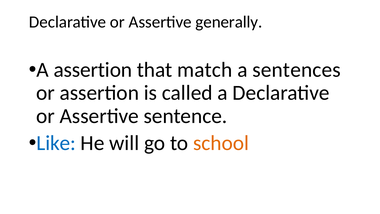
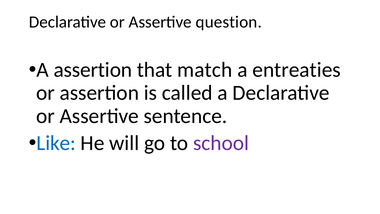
generally: generally -> question
sentences: sentences -> entreaties
school colour: orange -> purple
